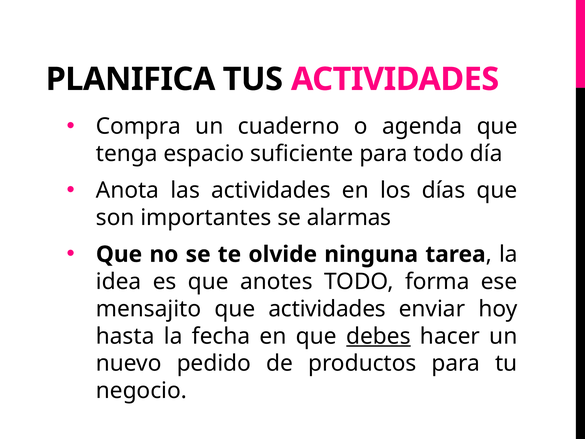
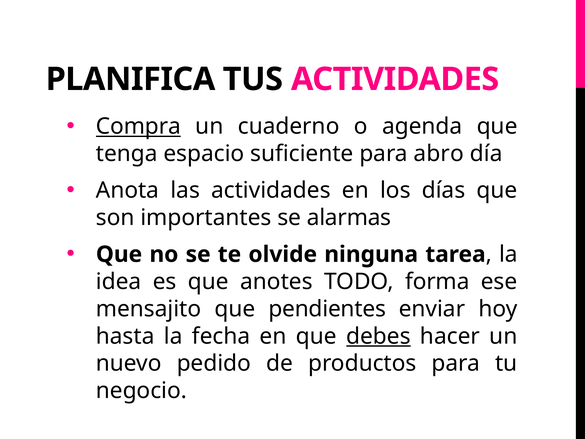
Compra underline: none -> present
para todo: todo -> abro
que actividades: actividades -> pendientes
